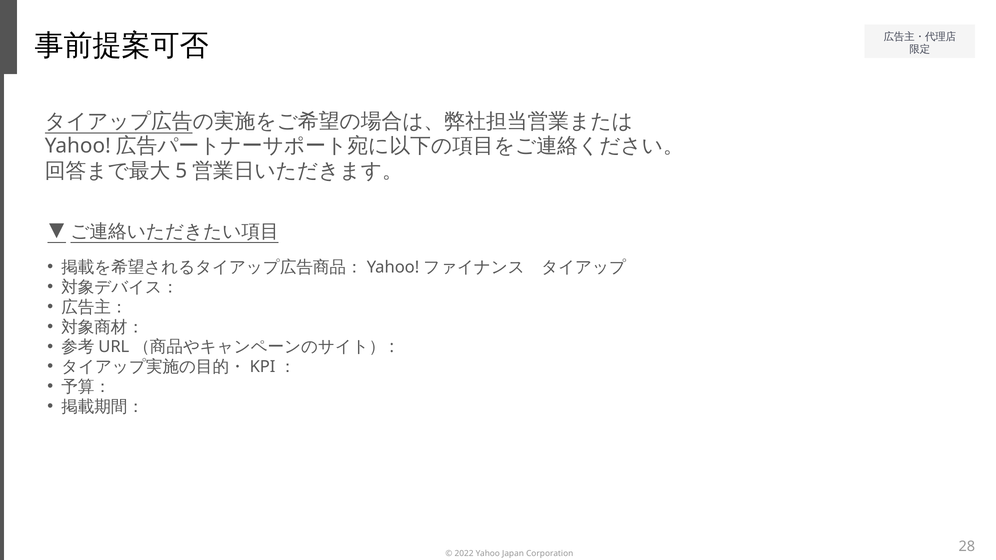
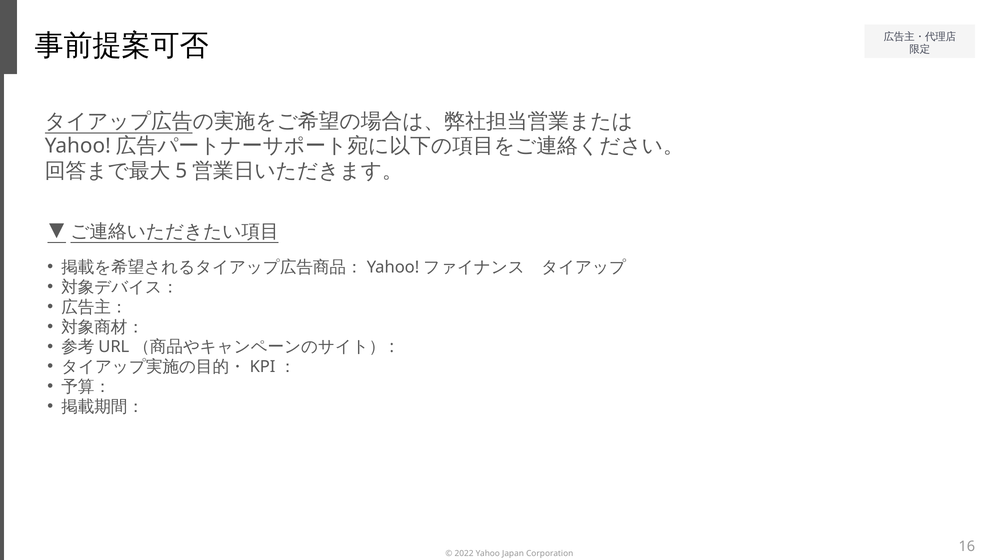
28: 28 -> 16
